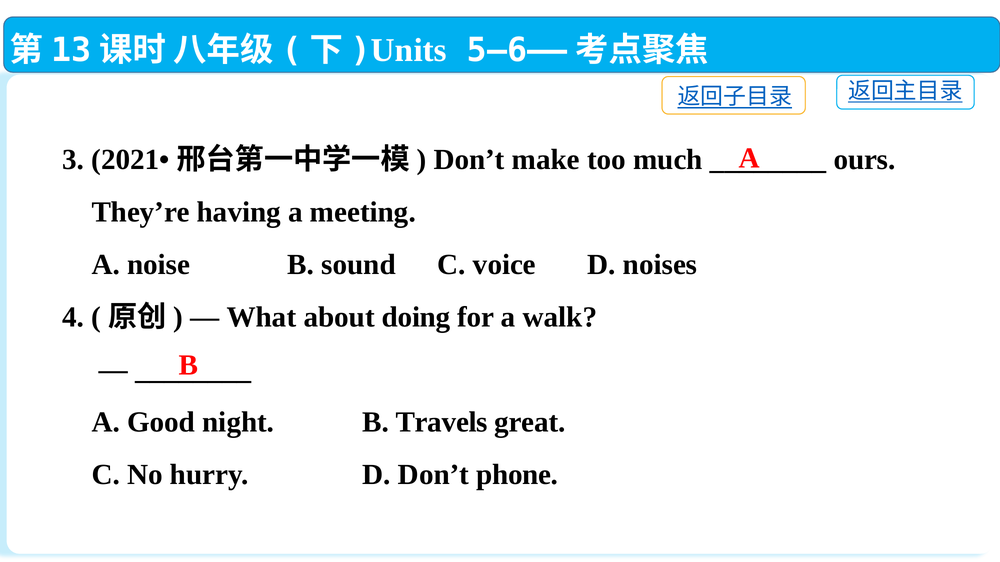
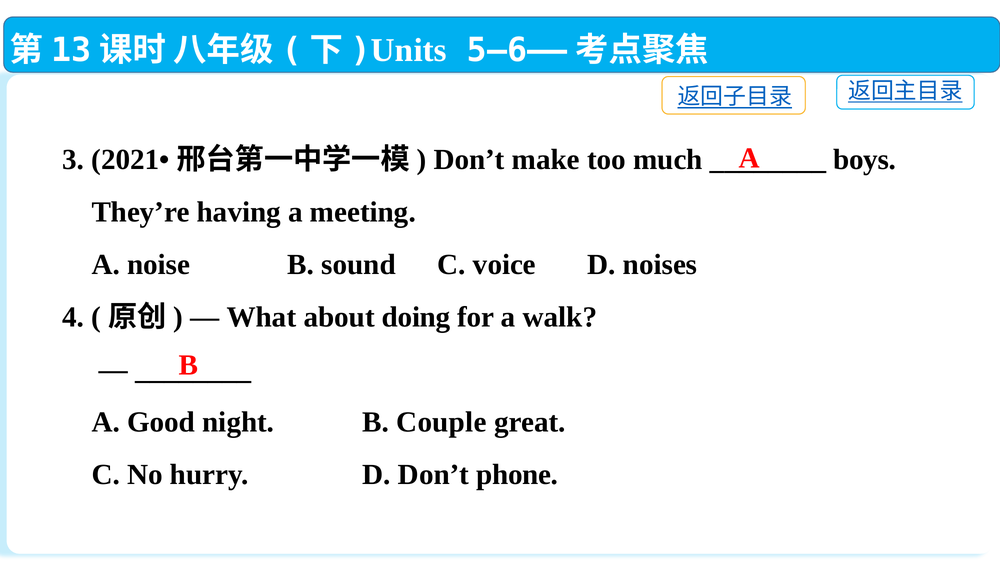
ours: ours -> boys
Travels: Travels -> Couple
